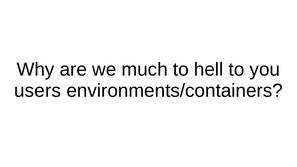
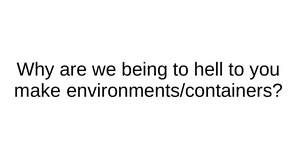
much: much -> being
users: users -> make
